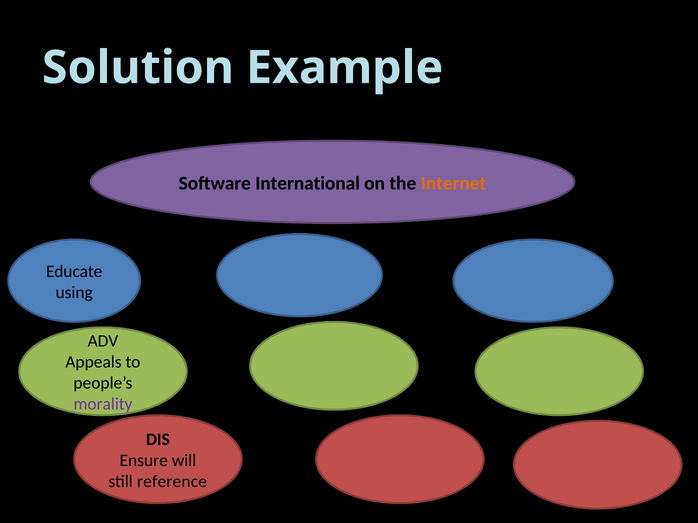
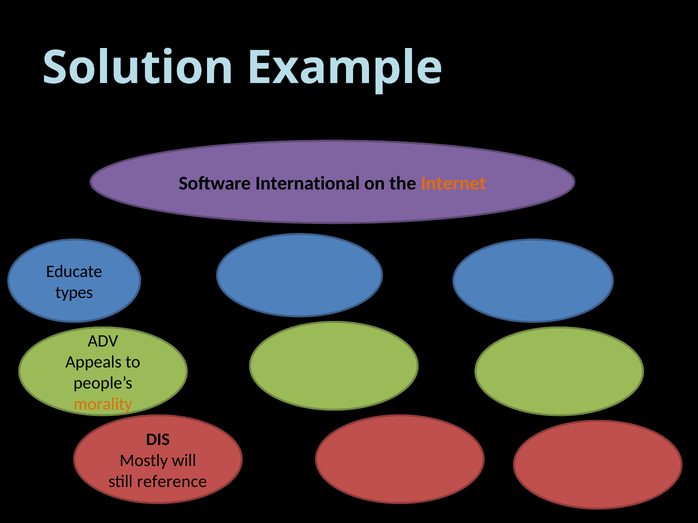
using: using -> types
morality colour: purple -> orange
Ensure: Ensure -> Mostly
